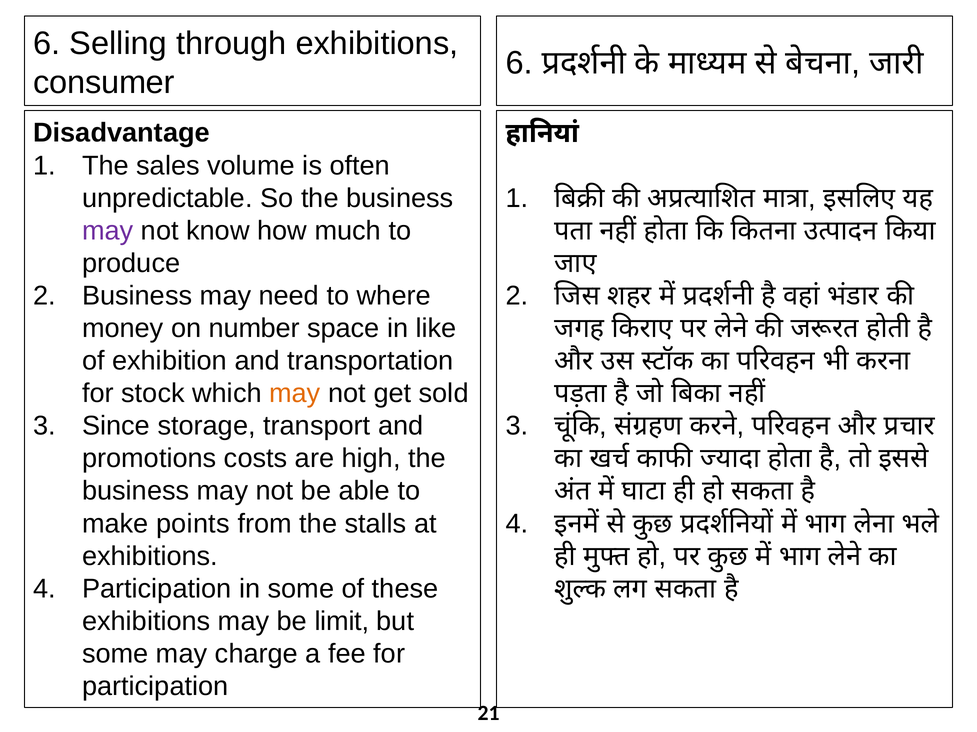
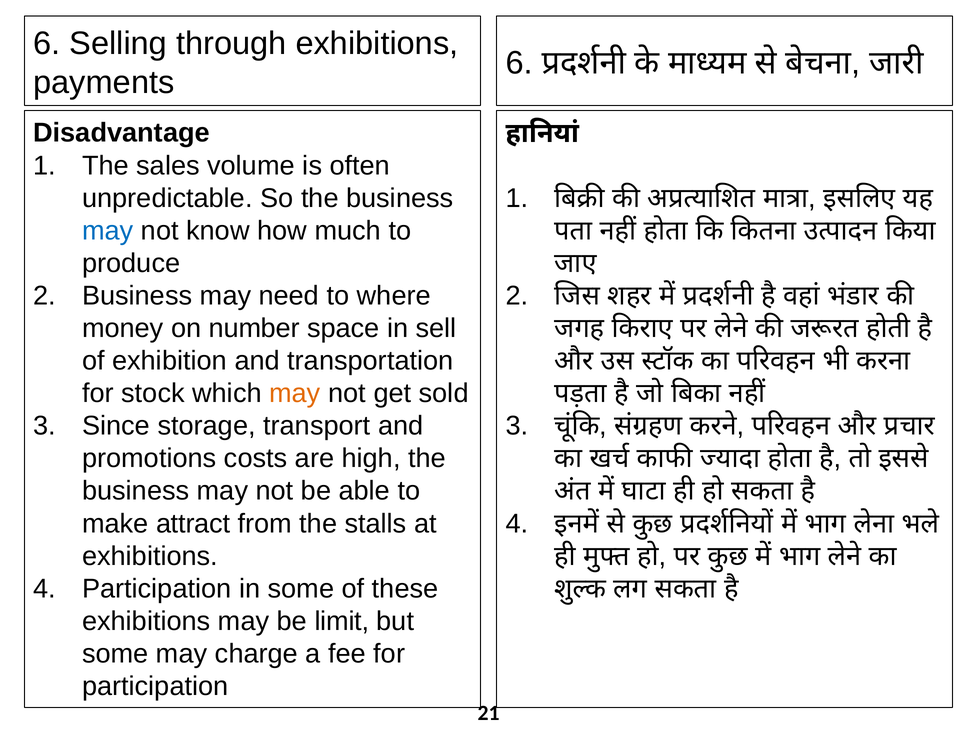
consumer: consumer -> payments
may at (108, 231) colour: purple -> blue
like: like -> sell
points: points -> attract
